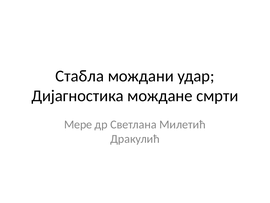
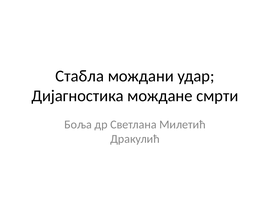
Мере: Мере -> Боља
